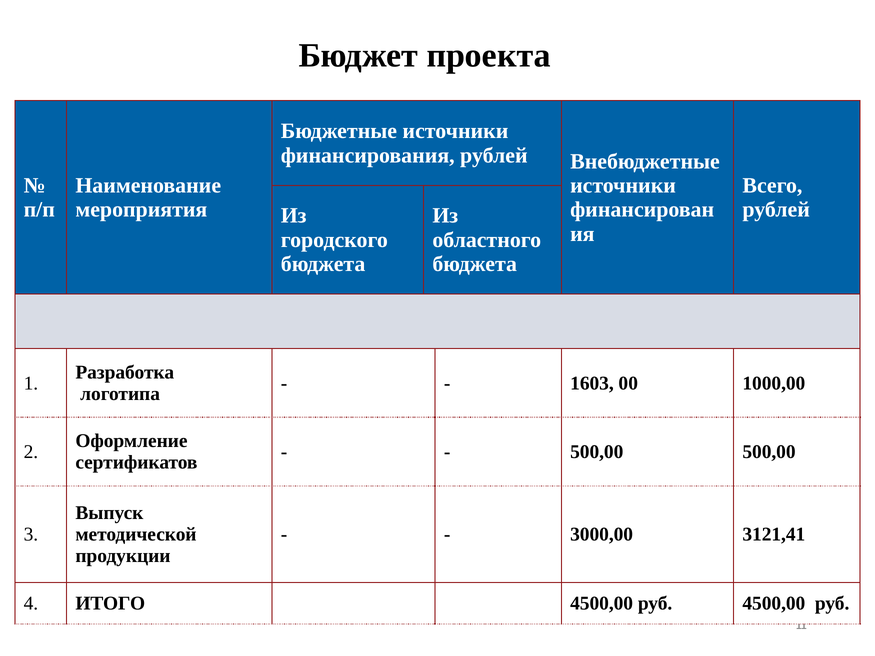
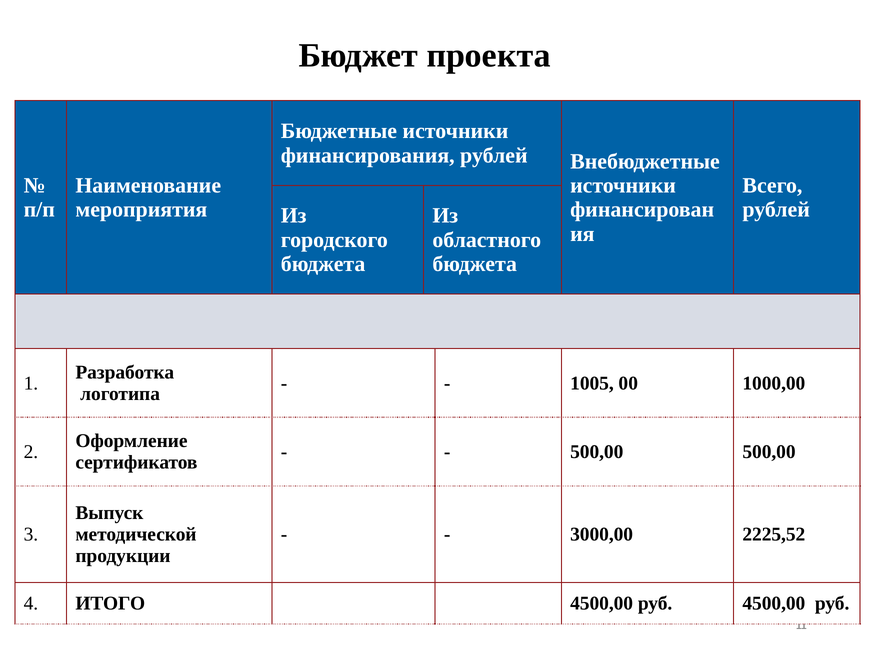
1603: 1603 -> 1005
3121,41: 3121,41 -> 2225,52
